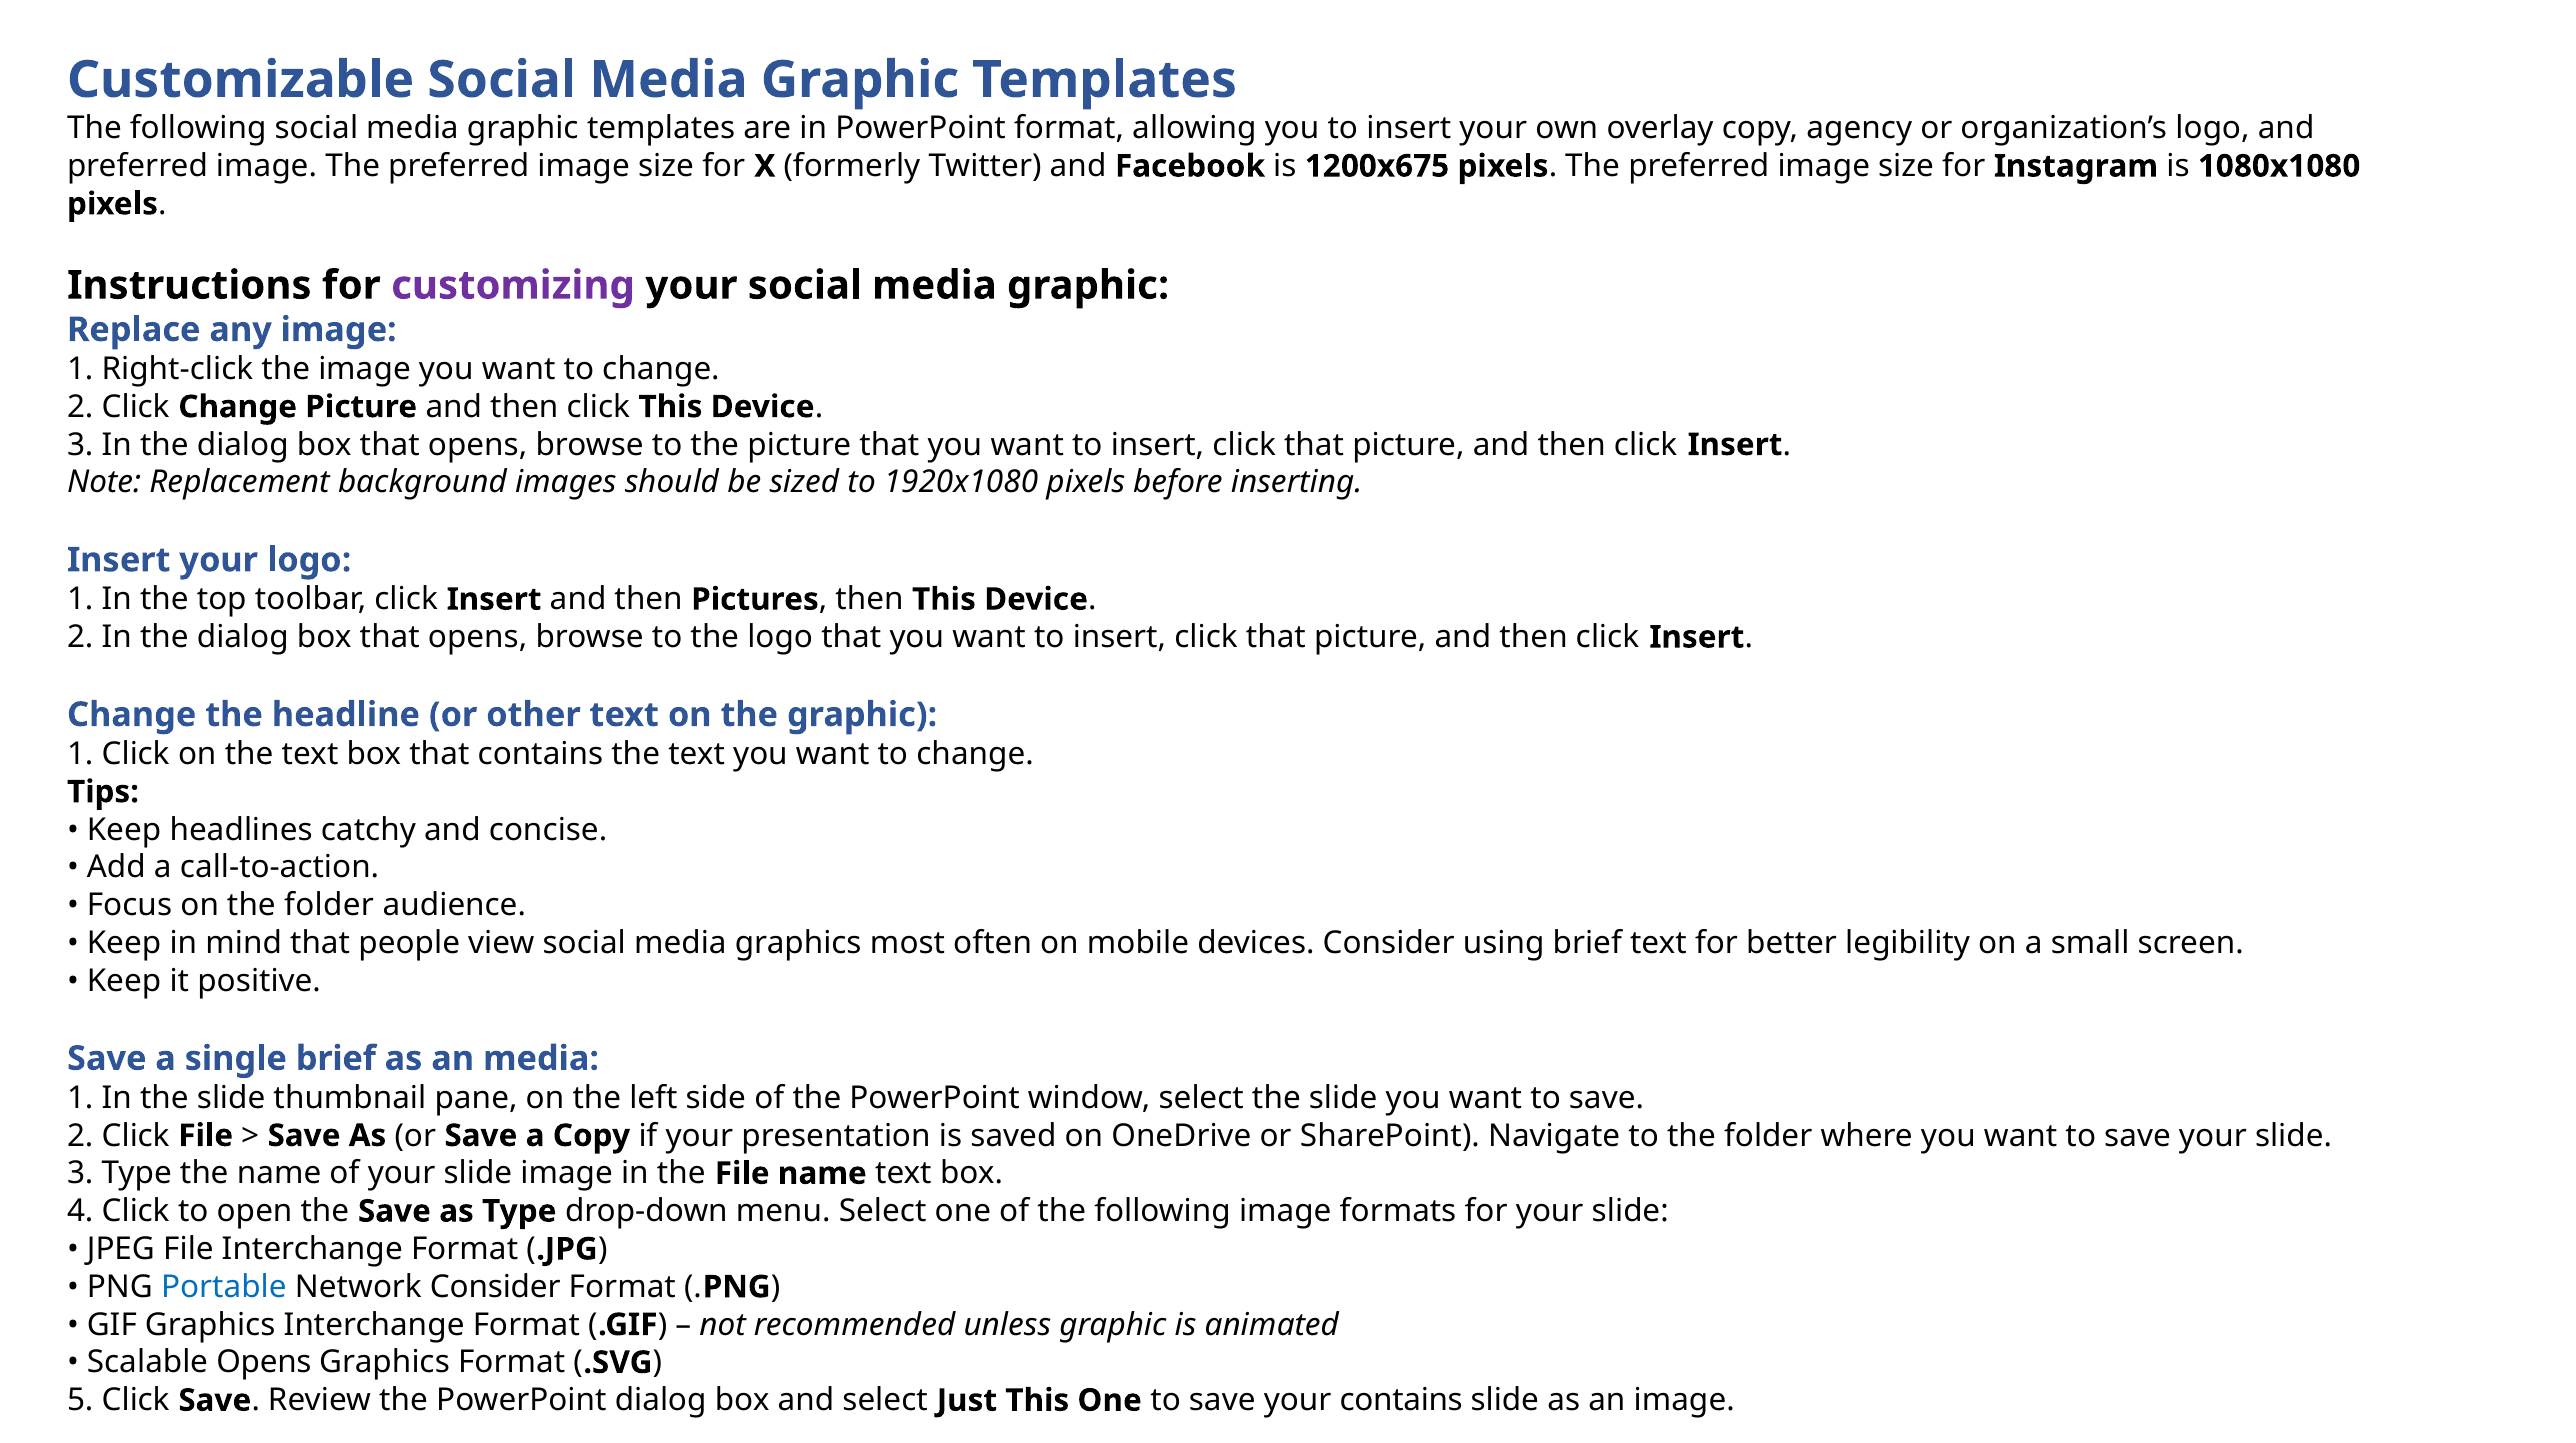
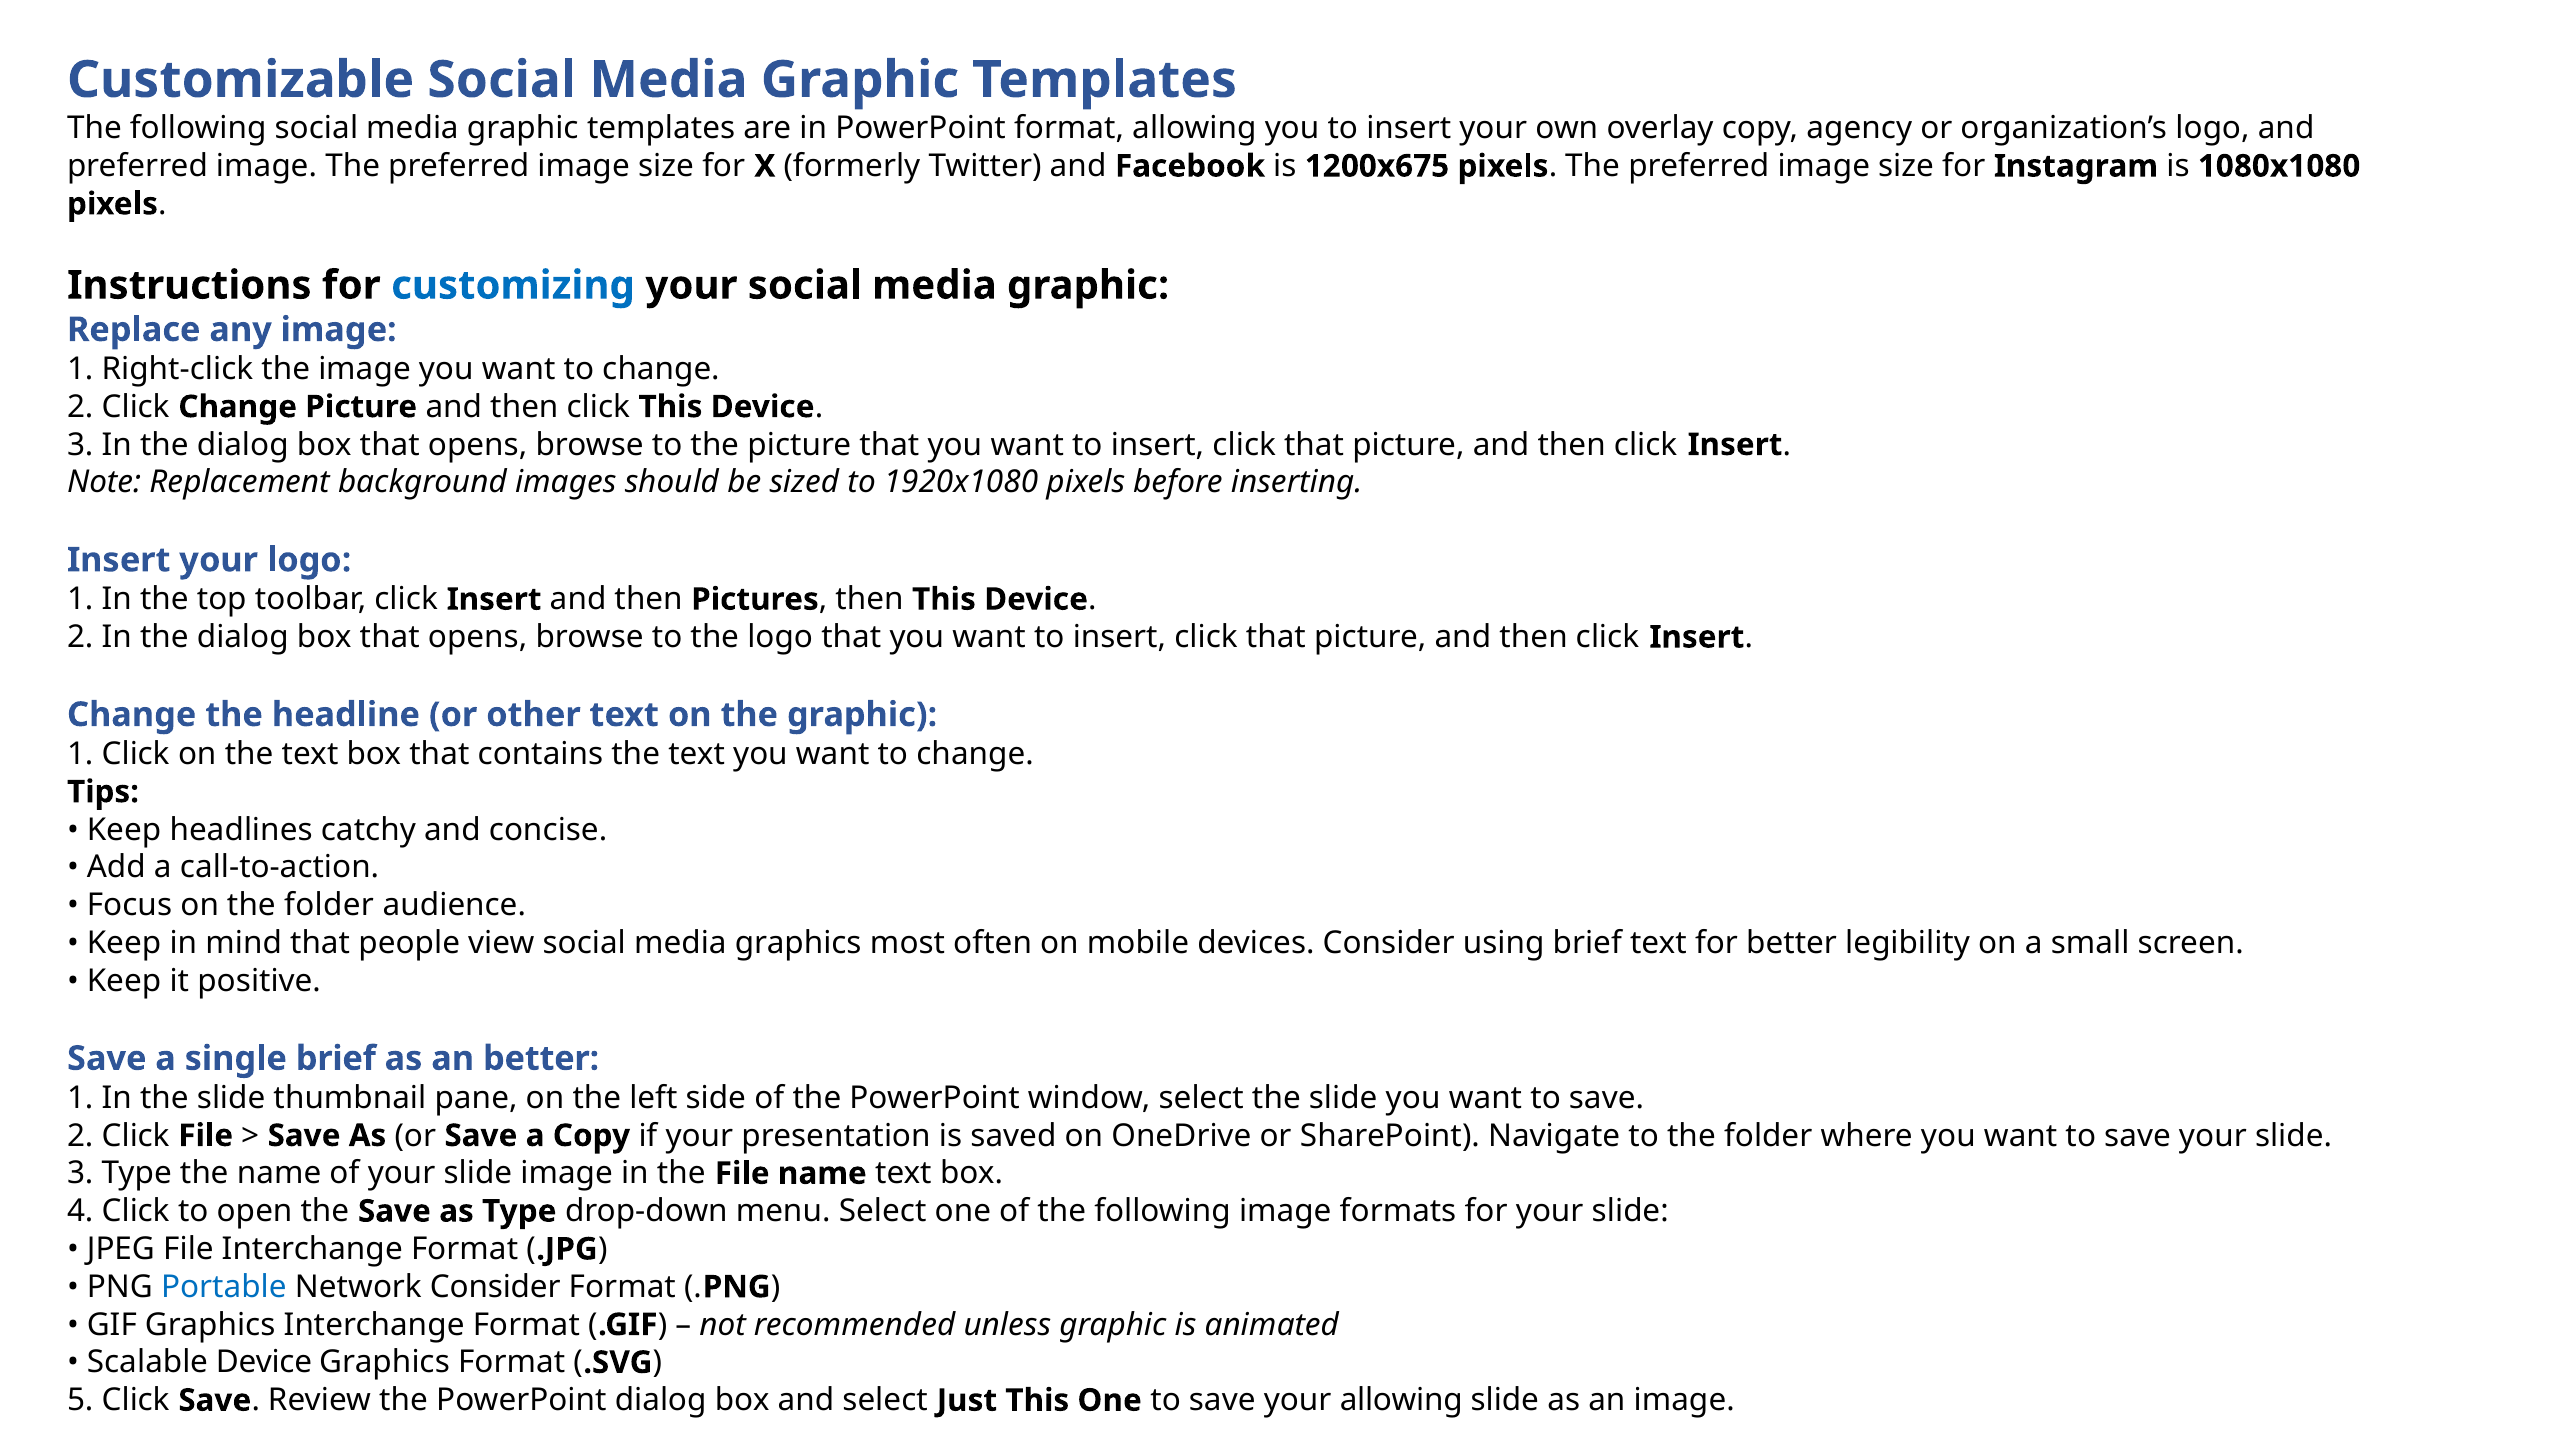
customizing colour: purple -> blue
an media: media -> better
Scalable Opens: Opens -> Device
your contains: contains -> allowing
